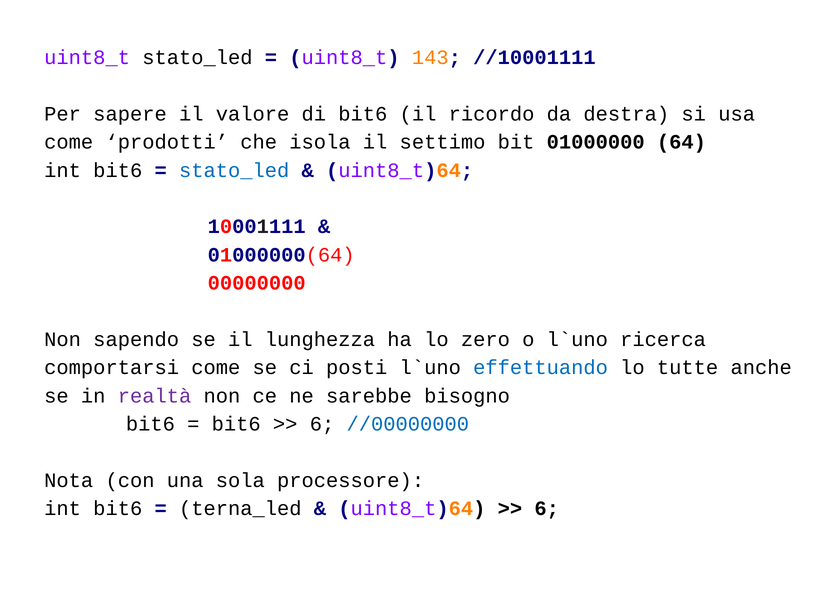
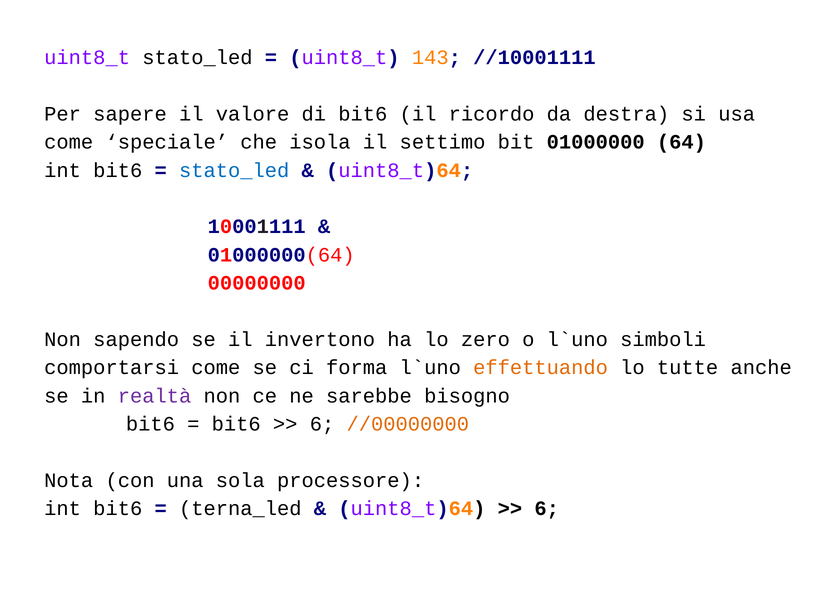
prodotti: prodotti -> speciale
lunghezza: lunghezza -> invertono
ricerca: ricerca -> simboli
posti: posti -> forma
effettuando colour: blue -> orange
//00000000 colour: blue -> orange
